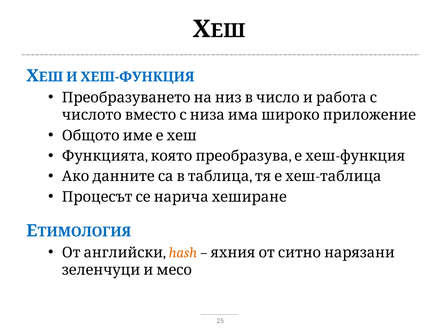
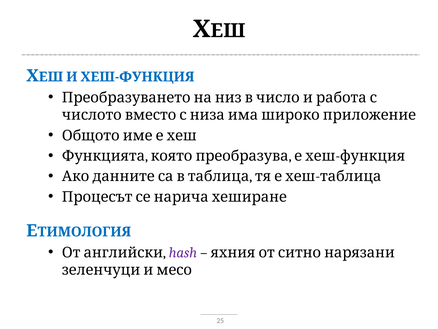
hash colour: orange -> purple
